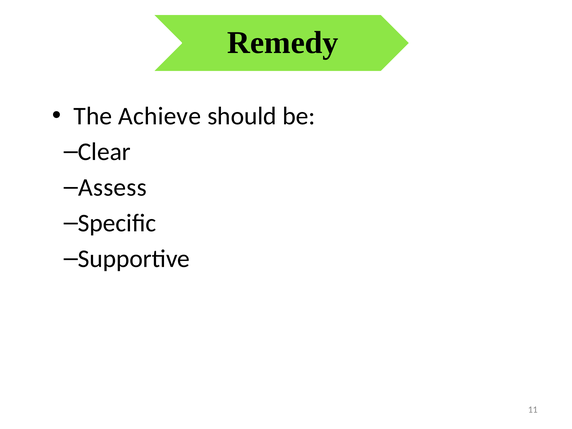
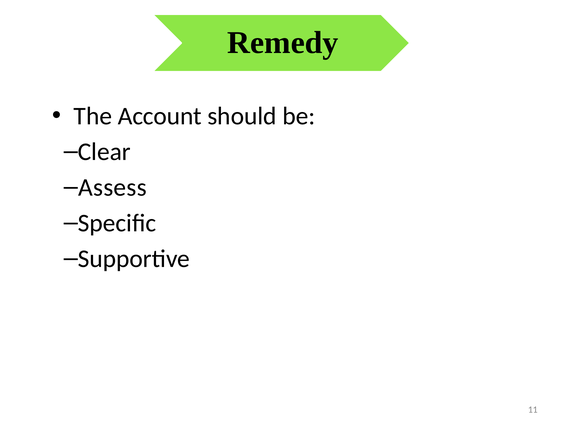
Achieve: Achieve -> Account
